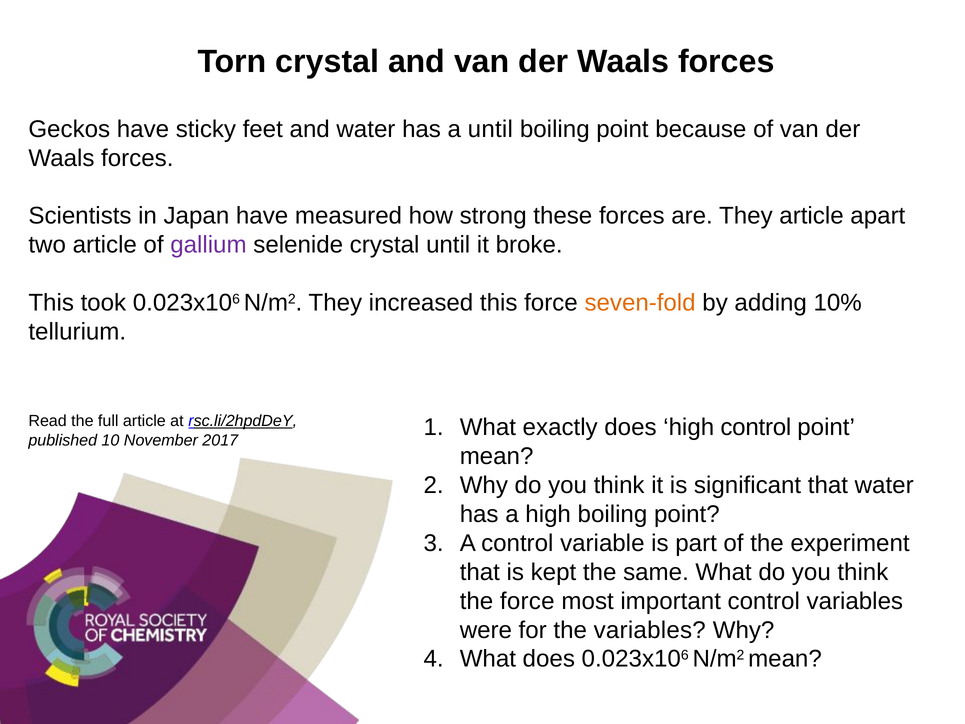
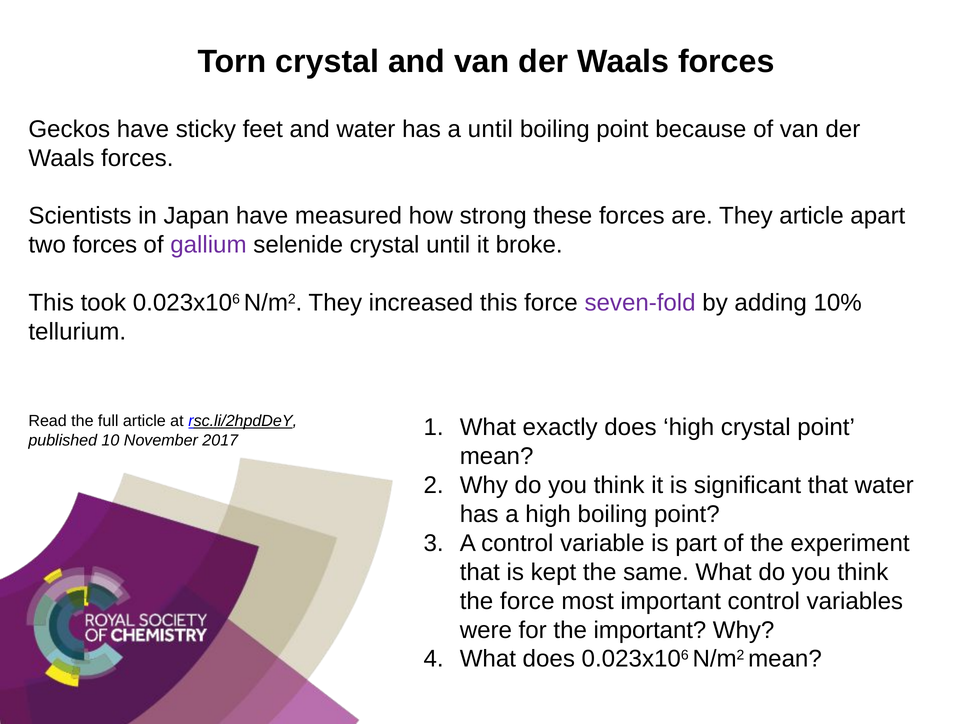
two article: article -> forces
seven-fold colour: orange -> purple
high control: control -> crystal
the variables: variables -> important
